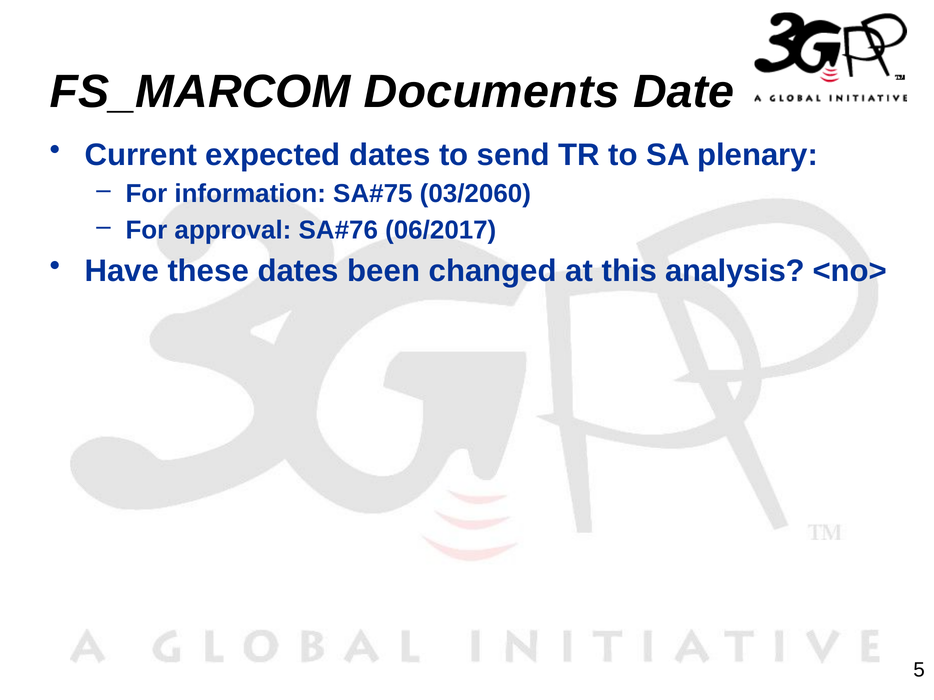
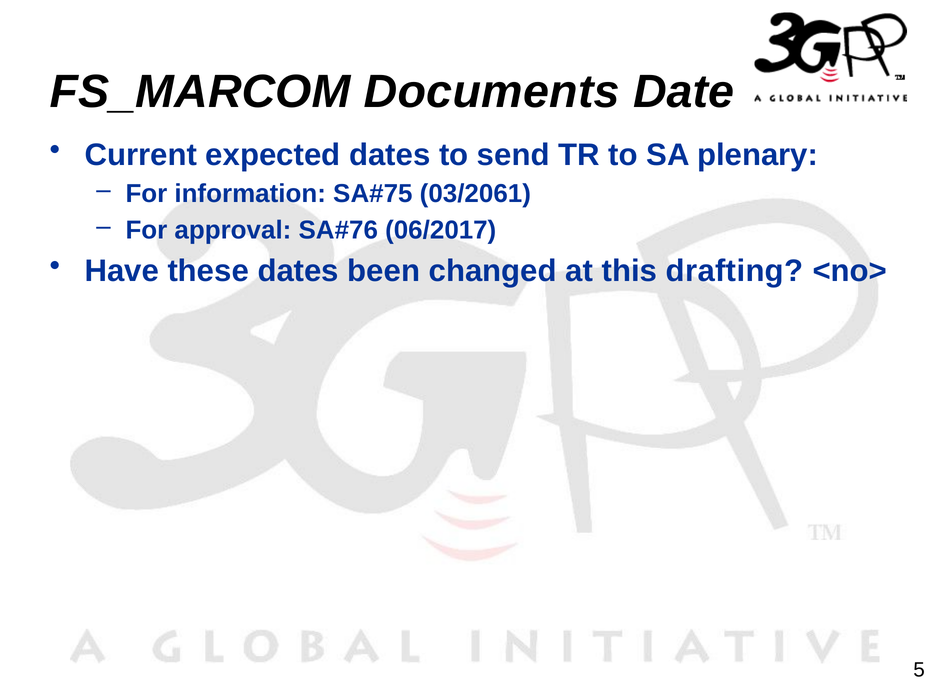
03/2060: 03/2060 -> 03/2061
analysis: analysis -> drafting
